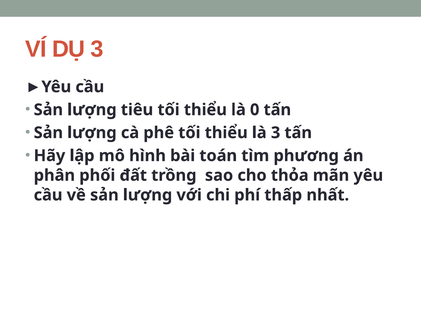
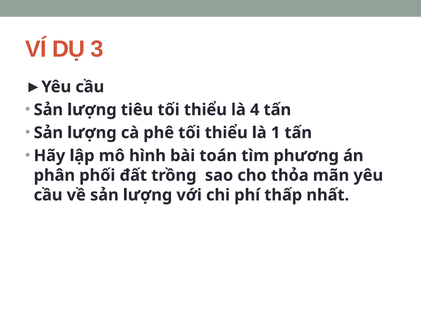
0: 0 -> 4
là 3: 3 -> 1
